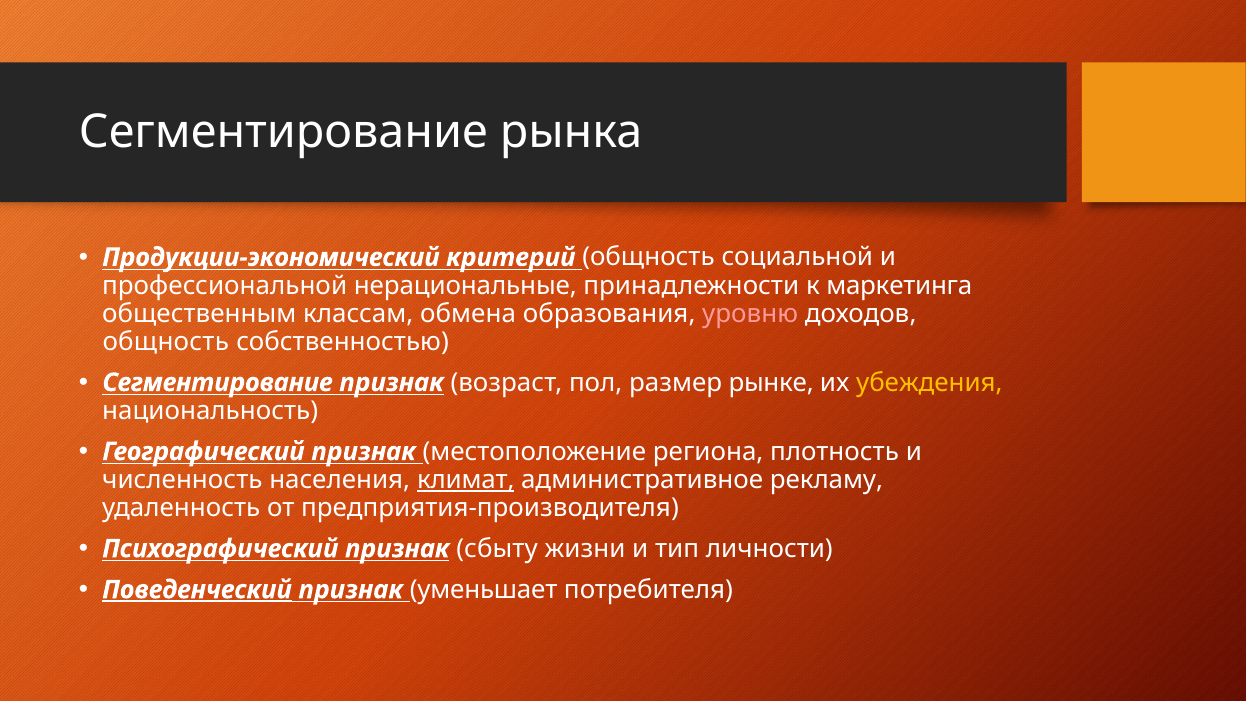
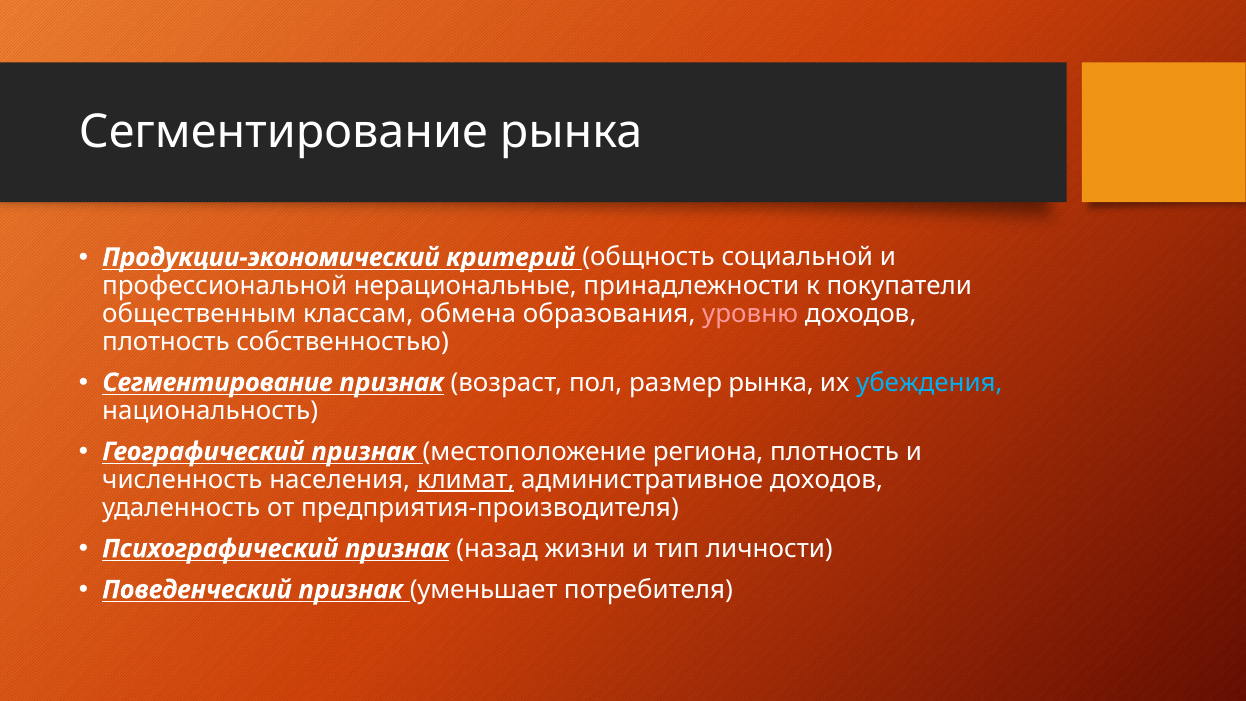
маркетинга: маркетинга -> покупатели
общность at (166, 341): общность -> плотность
размер рынке: рынке -> рынка
убеждения colour: yellow -> light blue
административное рекламу: рекламу -> доходов
сбыту: сбыту -> назад
Поведенческий underline: present -> none
